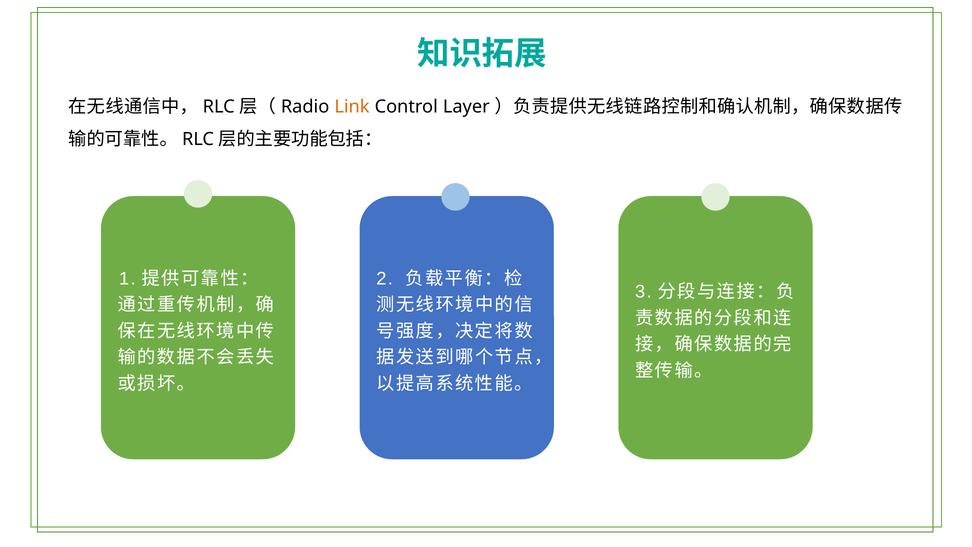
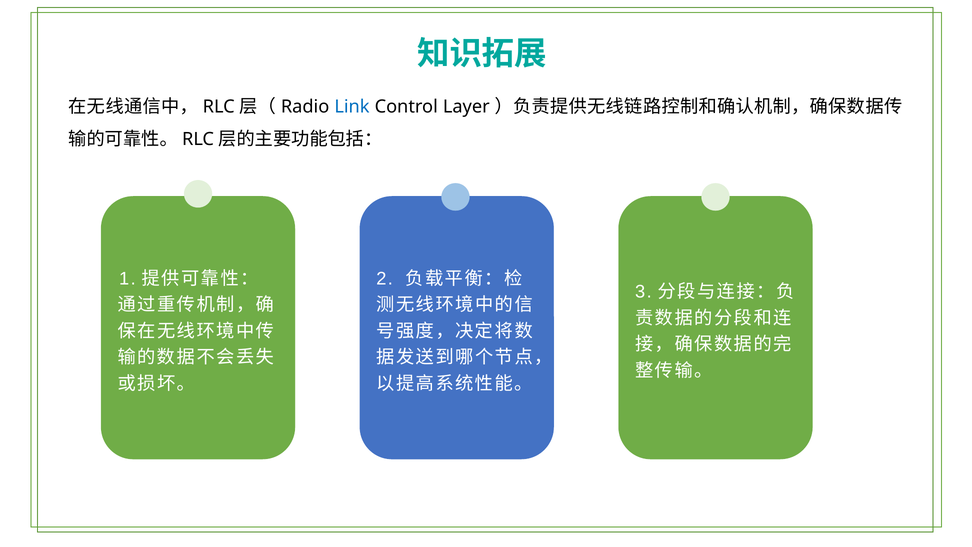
Link colour: orange -> blue
